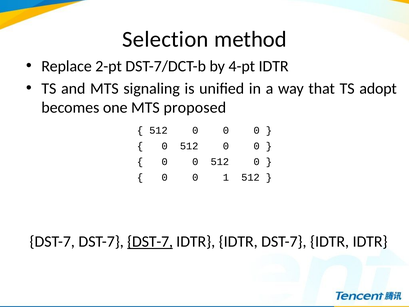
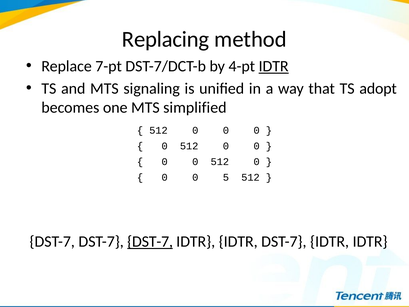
Selection: Selection -> Replacing
2-pt: 2-pt -> 7-pt
IDTR at (274, 66) underline: none -> present
proposed: proposed -> simplified
1: 1 -> 5
